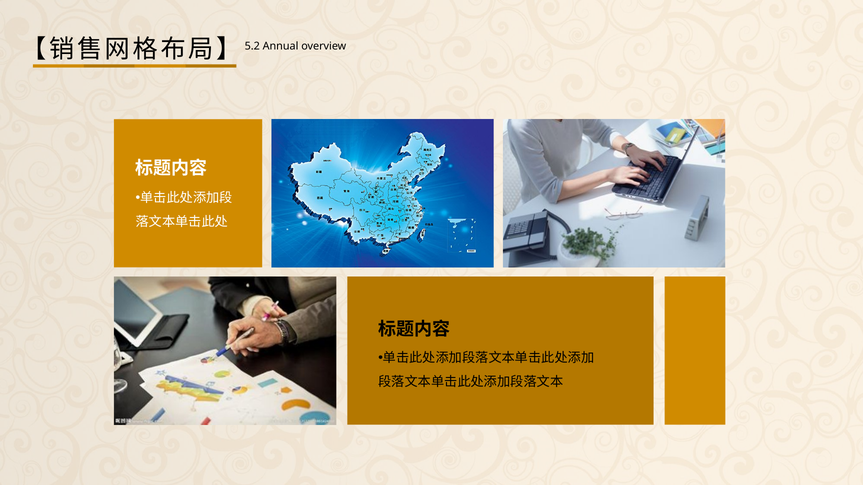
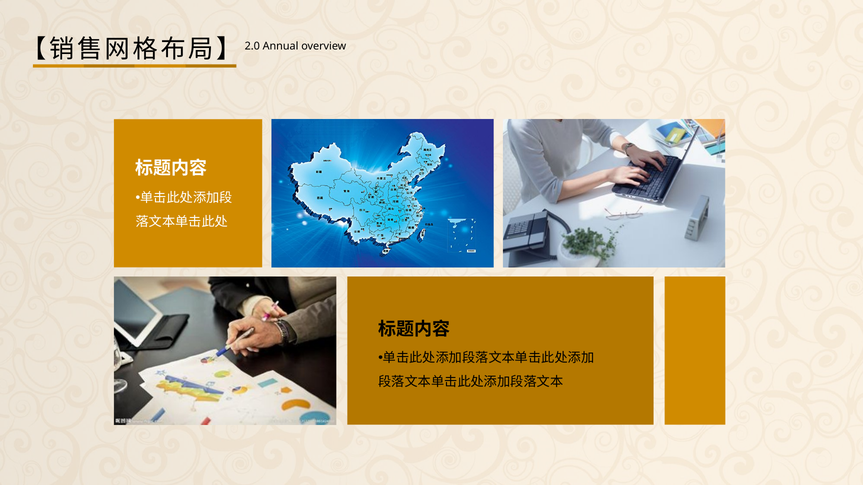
5.2: 5.2 -> 2.0
